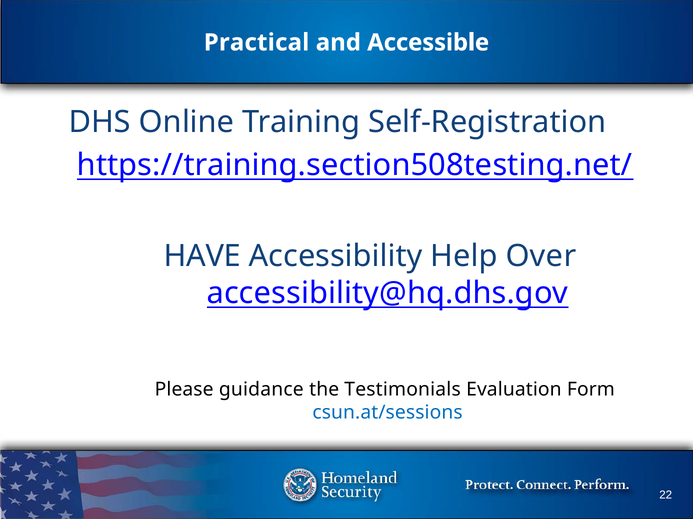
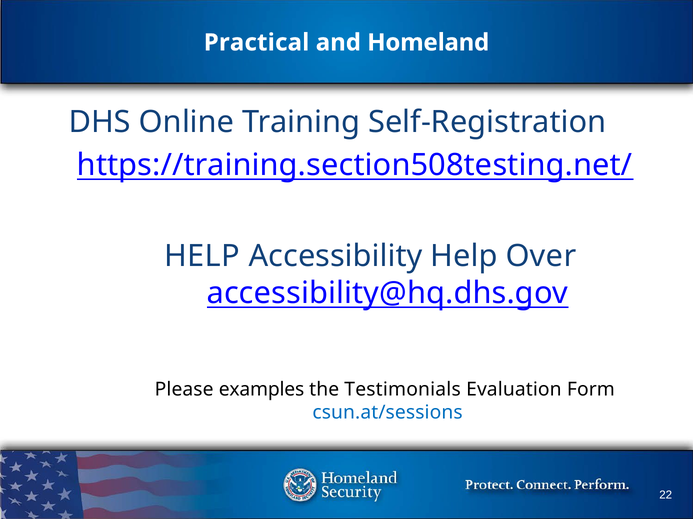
Accessible: Accessible -> Homeland
HAVE at (202, 257): HAVE -> HELP
guidance: guidance -> examples
